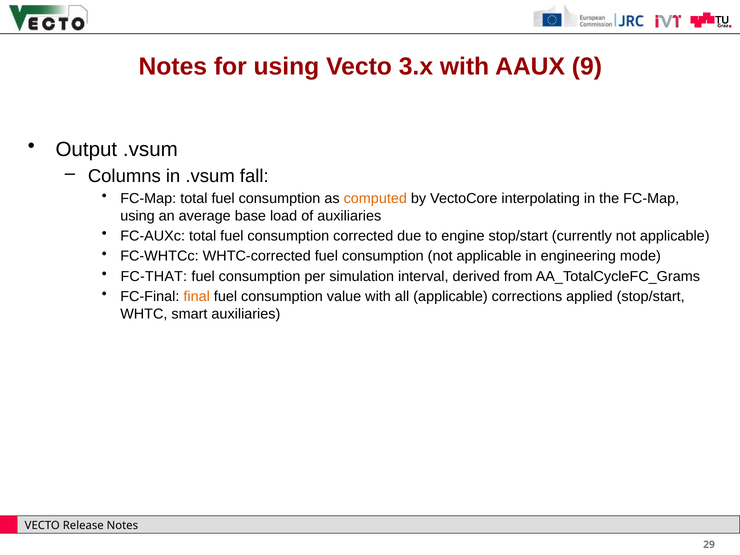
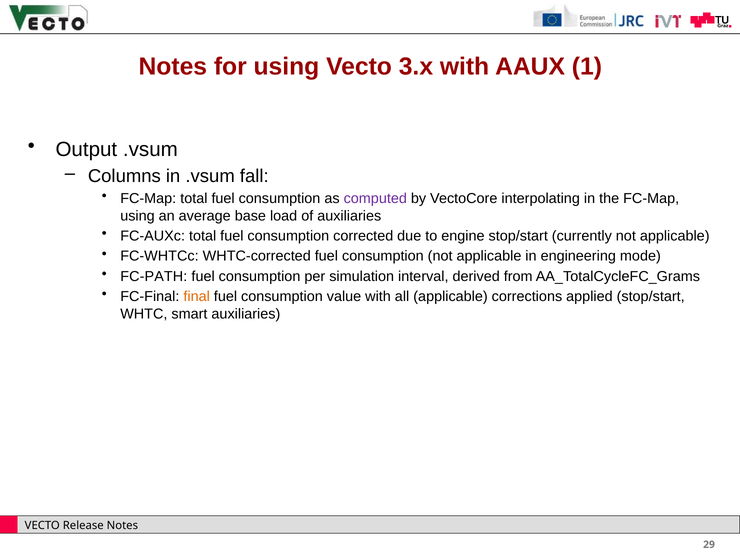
9: 9 -> 1
computed colour: orange -> purple
FC-THAT: FC-THAT -> FC-PATH
